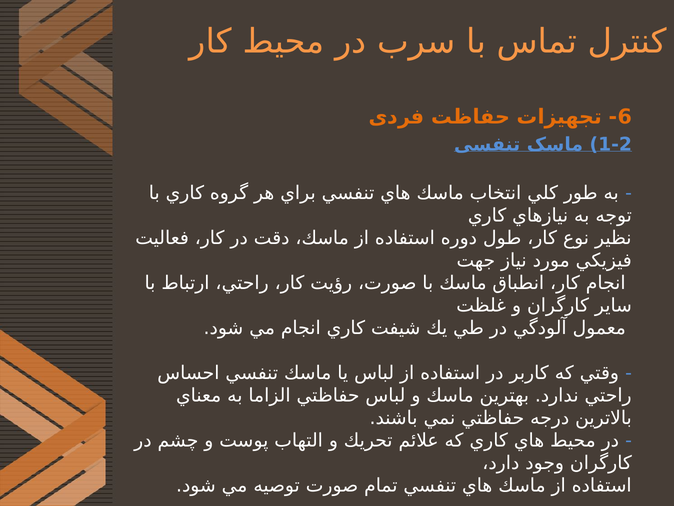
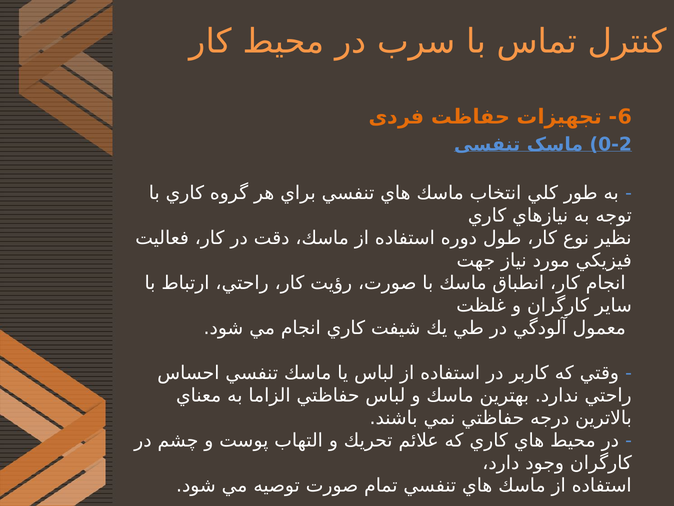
1-2: 1-2 -> 0-2
